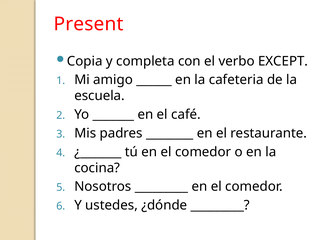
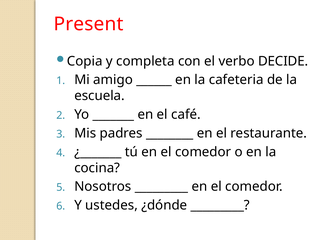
EXCEPT: EXCEPT -> DECIDE
